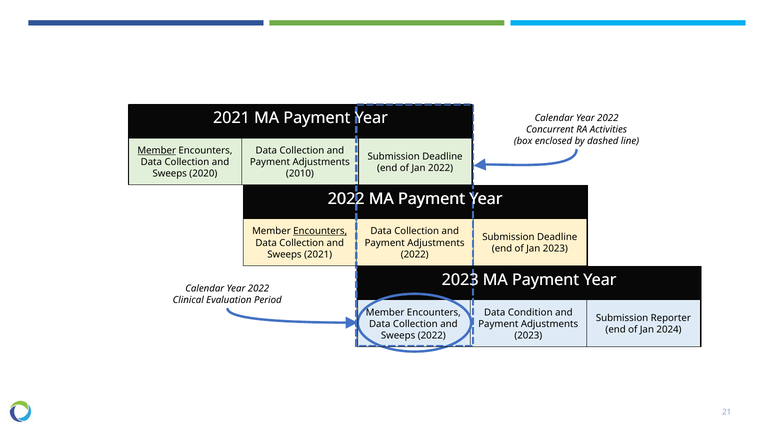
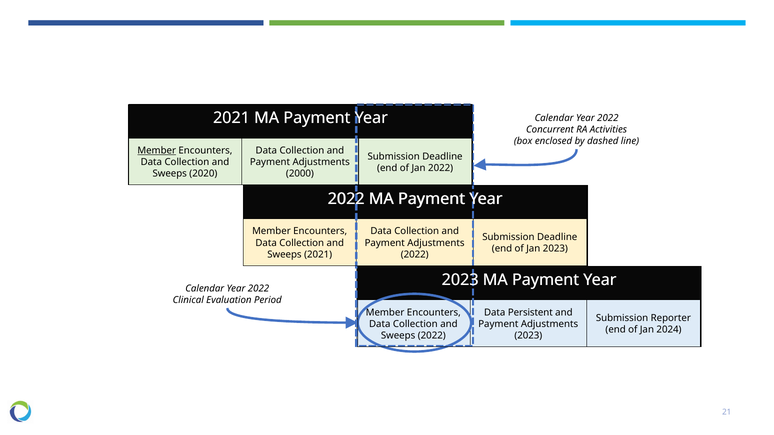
2010: 2010 -> 2000
Encounters at (320, 231) underline: present -> none
Condition: Condition -> Persistent
